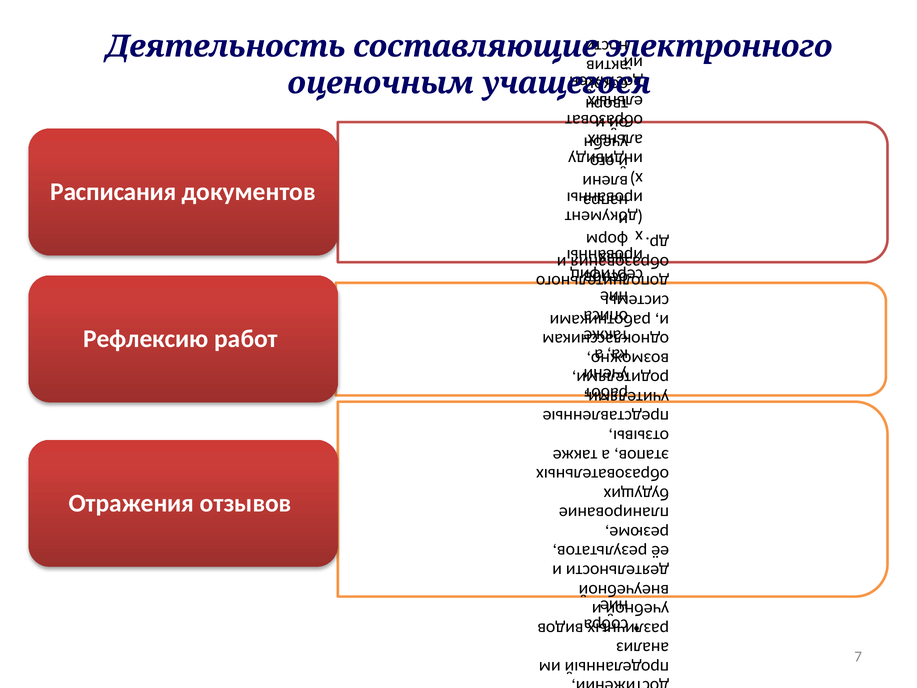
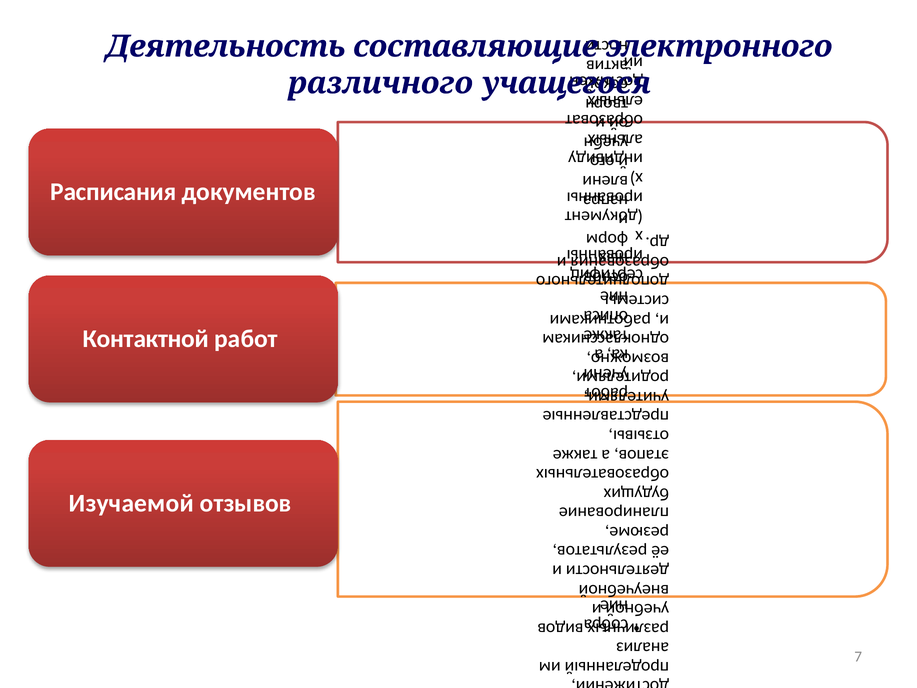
оценочным: оценочным -> различного
Рефлексию: Рефлексию -> Контактной
Отражения: Отражения -> Изучаемой
